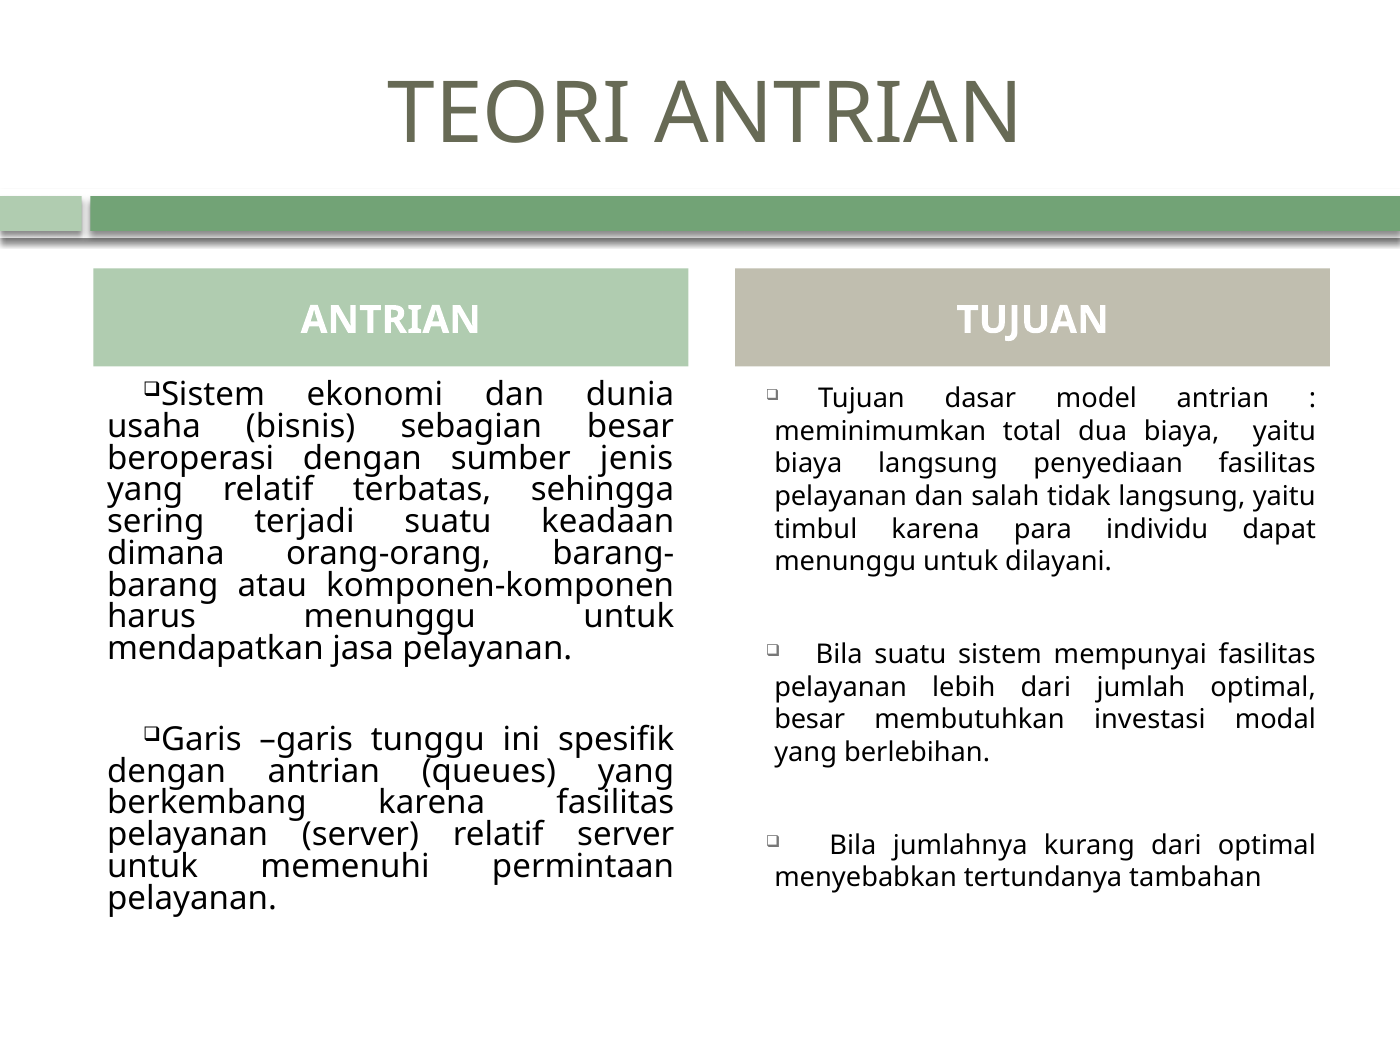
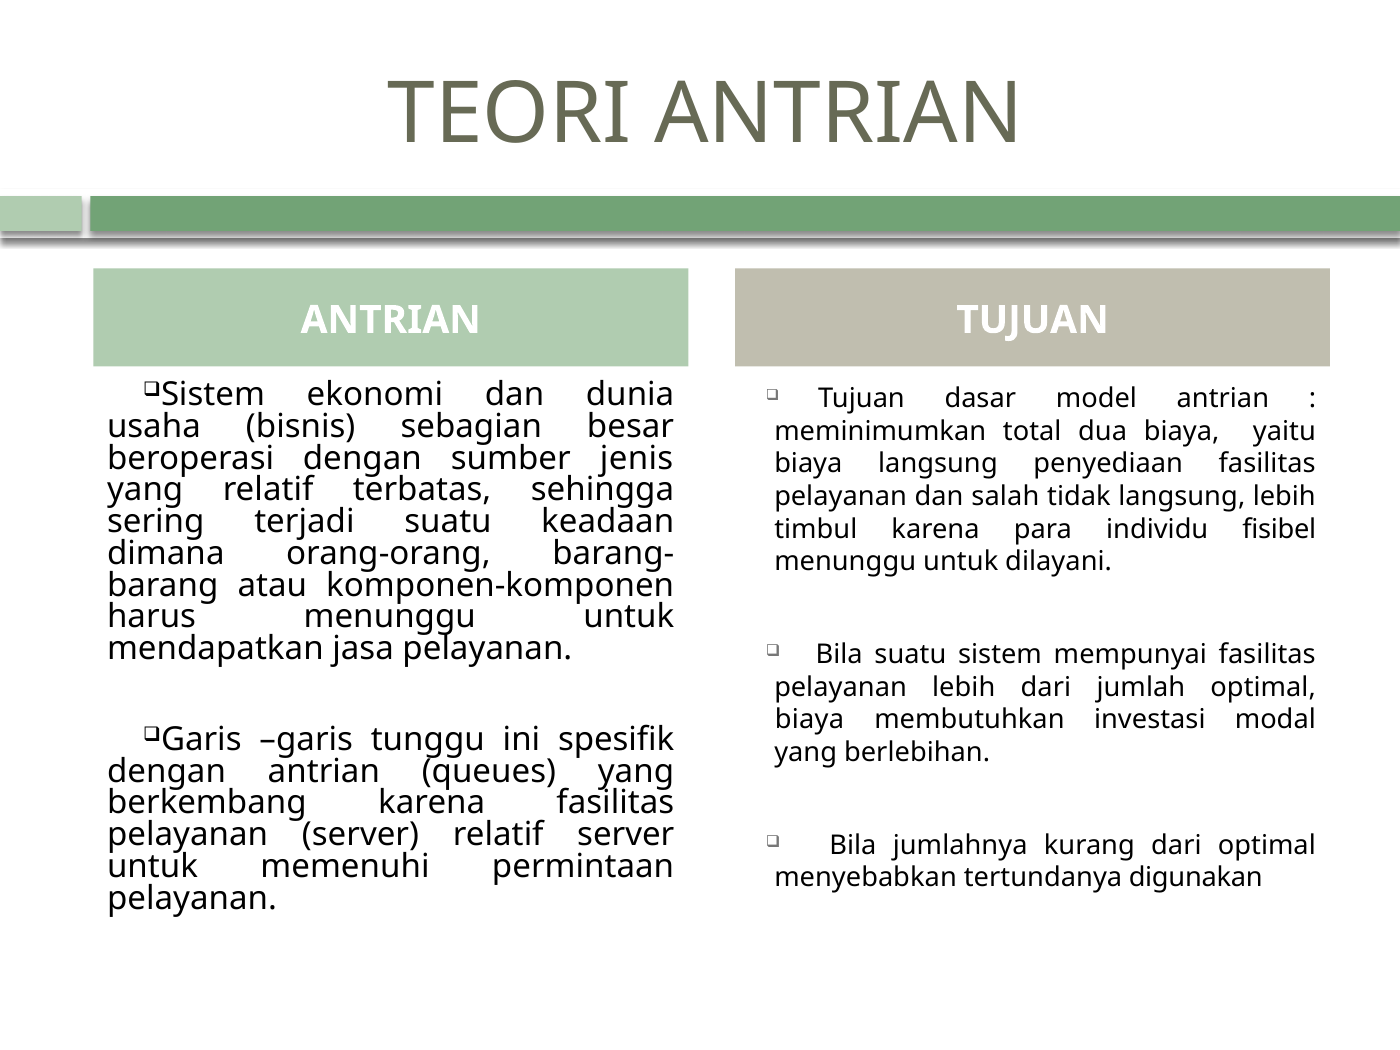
langsung yaitu: yaitu -> lebih
dapat: dapat -> fisibel
besar at (810, 720): besar -> biaya
tambahan: tambahan -> digunakan
